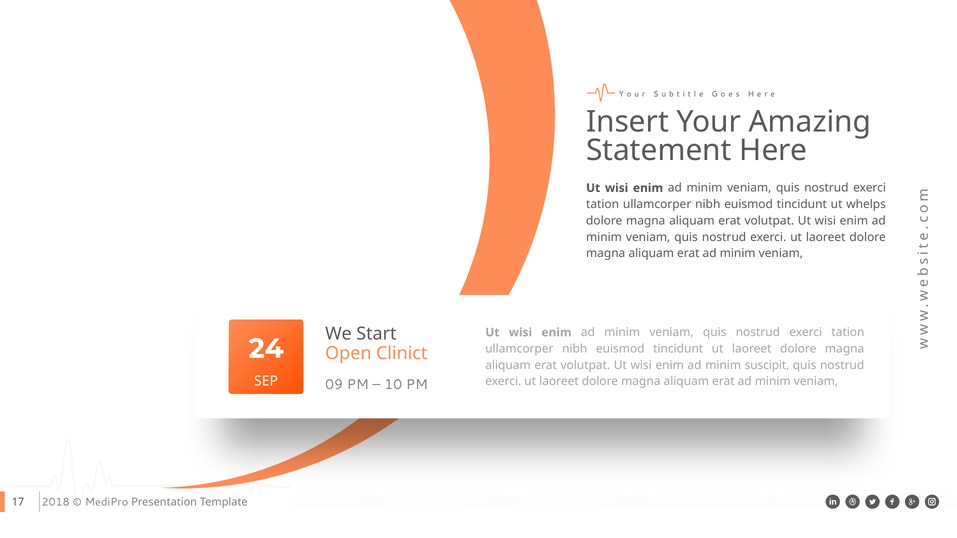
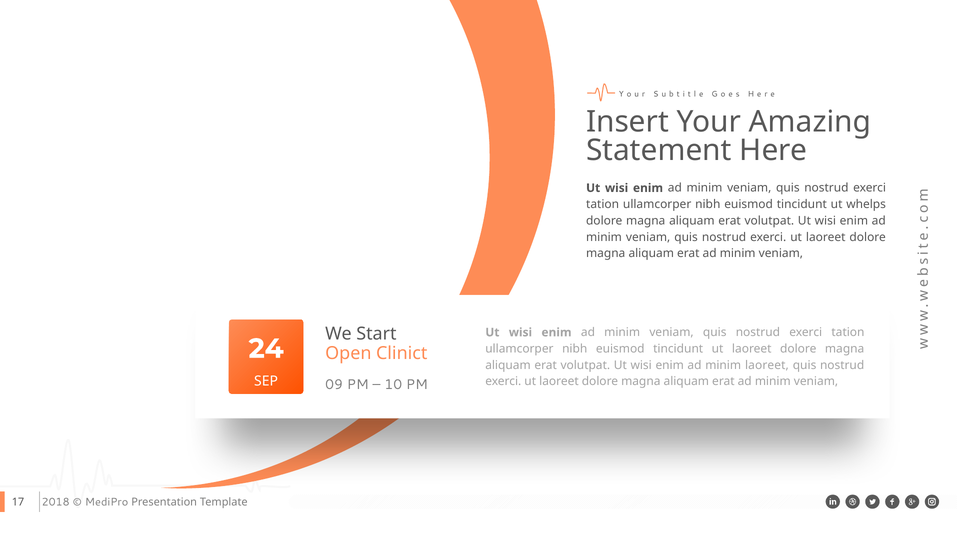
minim suscipit: suscipit -> laoreet
